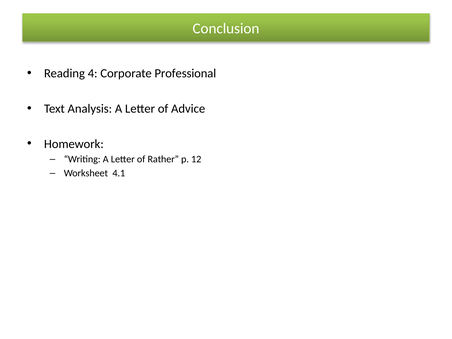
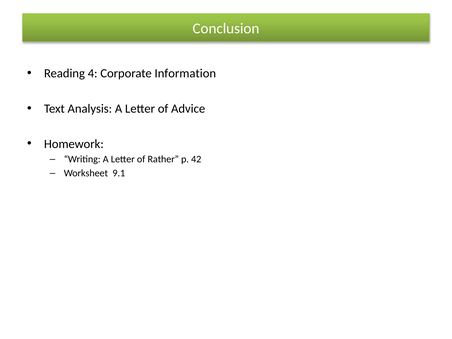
Professional: Professional -> Information
12: 12 -> 42
4.1: 4.1 -> 9.1
